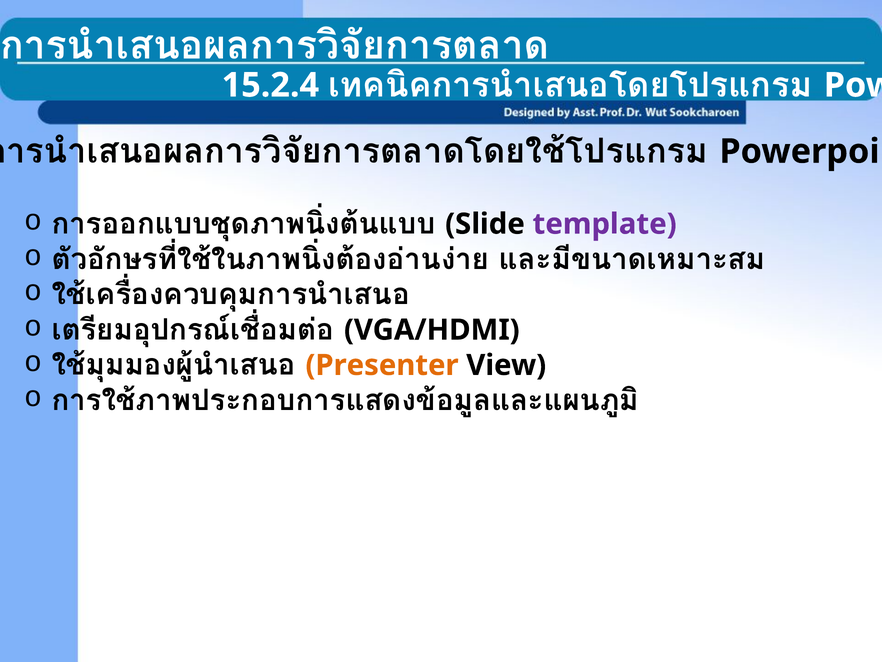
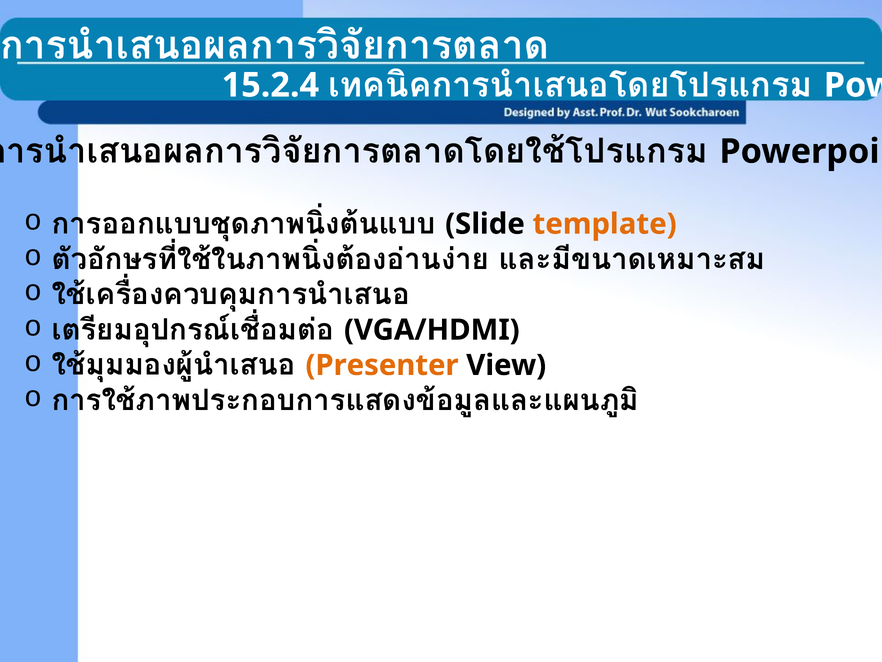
template colour: purple -> orange
